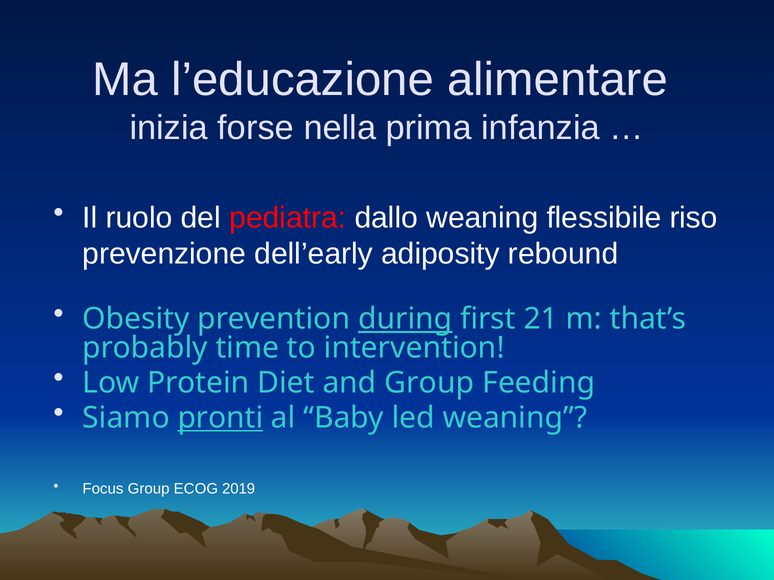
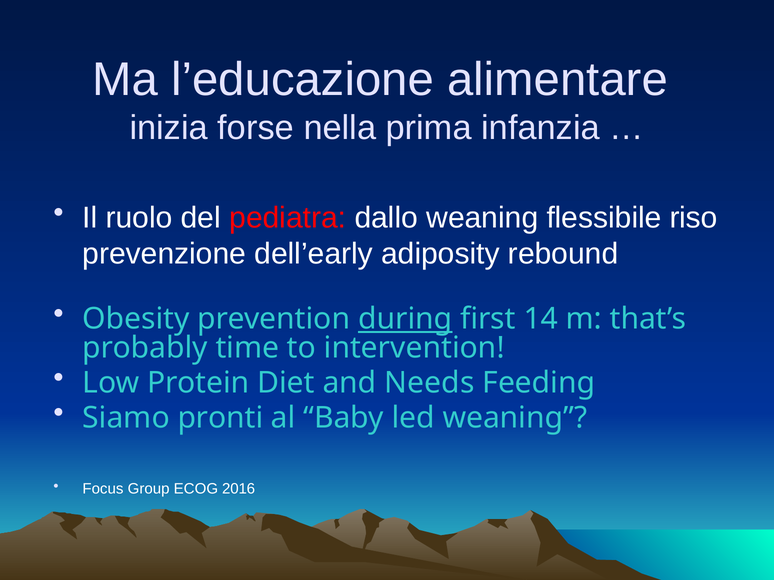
21: 21 -> 14
and Group: Group -> Needs
pronti underline: present -> none
2019: 2019 -> 2016
